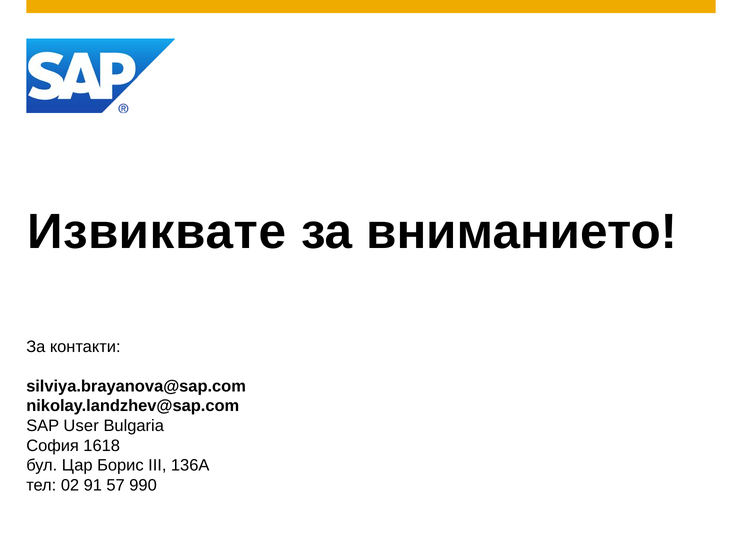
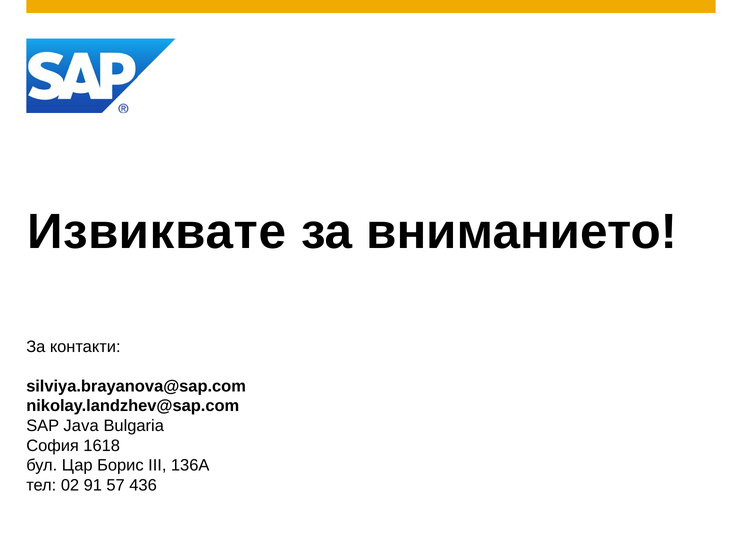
User: User -> Java
990: 990 -> 436
